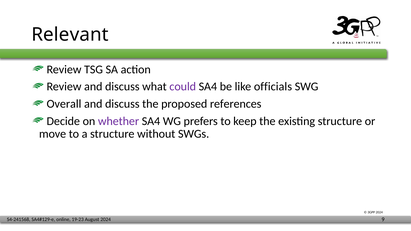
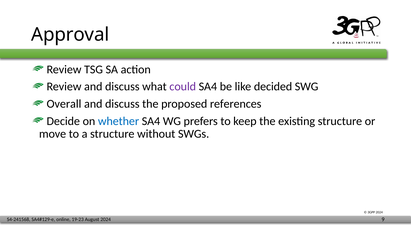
Relevant: Relevant -> Approval
officials: officials -> decided
whether colour: purple -> blue
